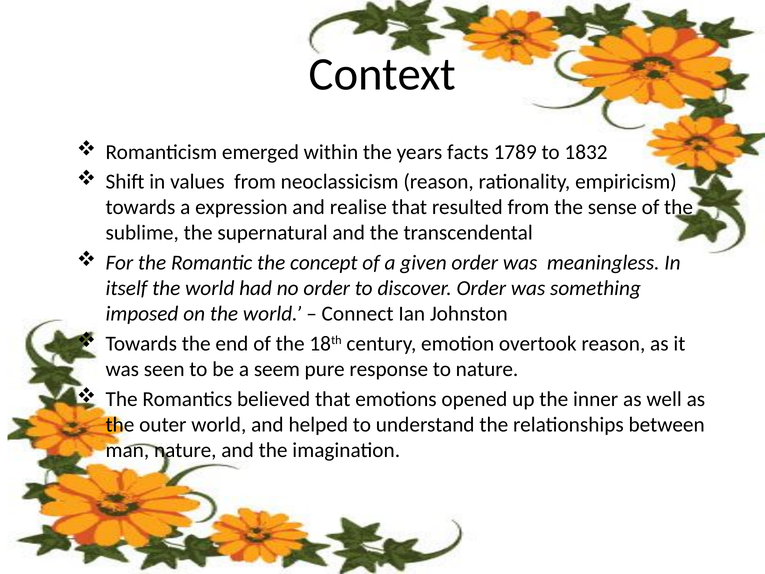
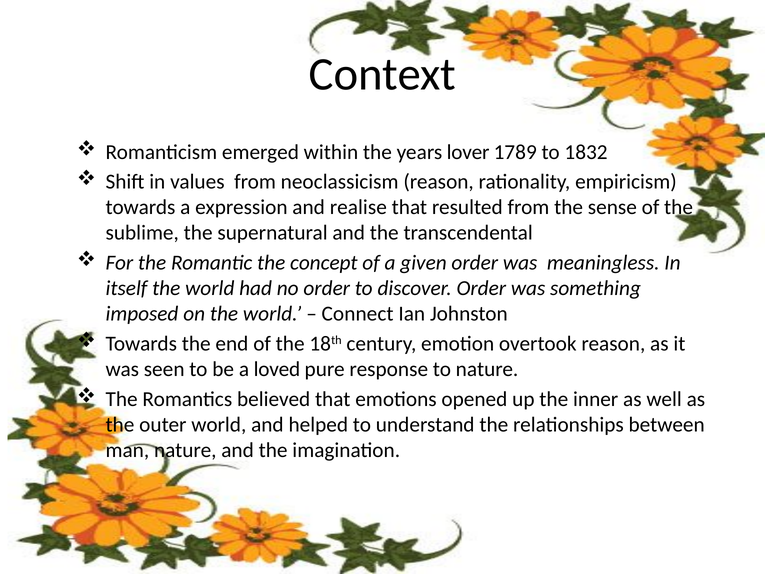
facts: facts -> lover
seem: seem -> loved
